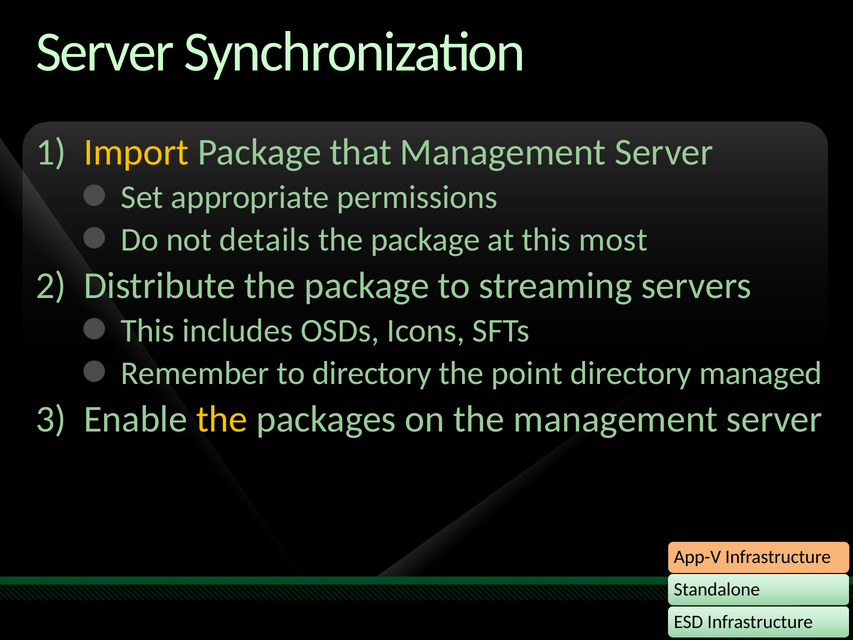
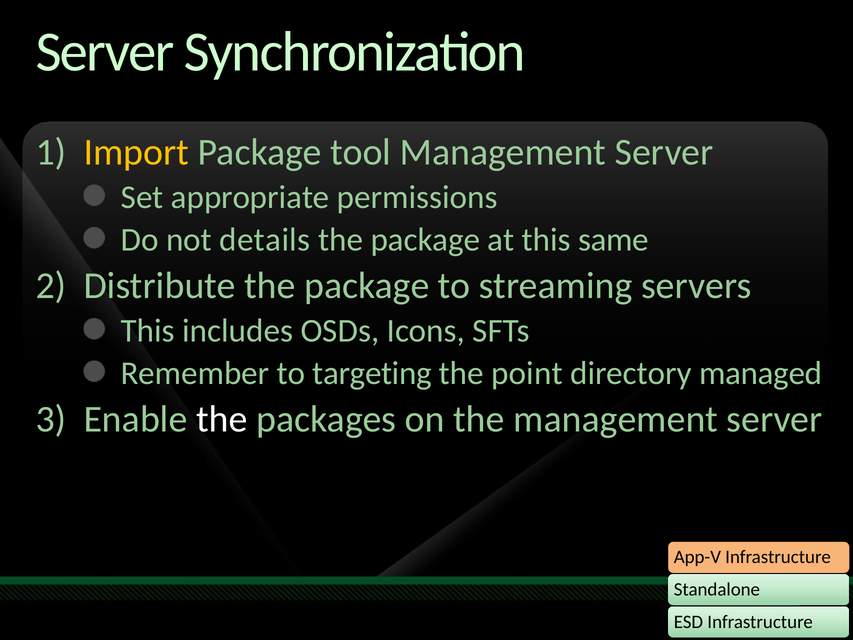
that: that -> tool
most: most -> same
to directory: directory -> targeting
the at (222, 419) colour: yellow -> white
